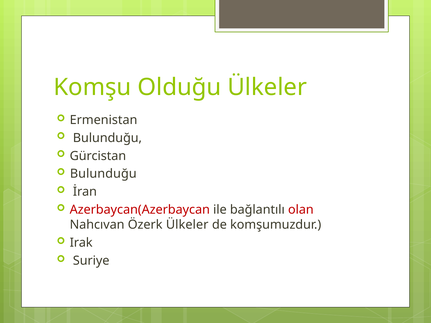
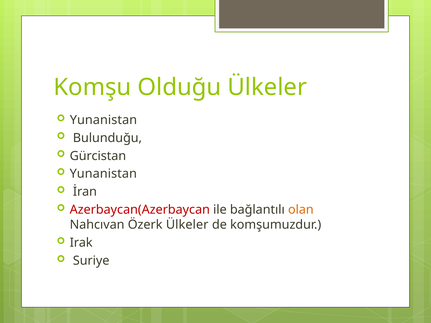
Ermenistan at (104, 120): Ermenistan -> Yunanistan
Bulunduğu at (103, 174): Bulunduğu -> Yunanistan
olan colour: red -> orange
